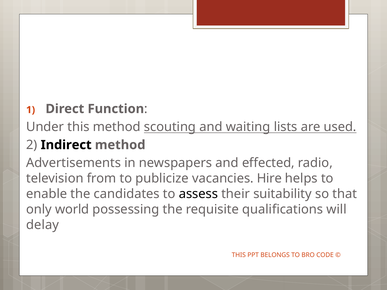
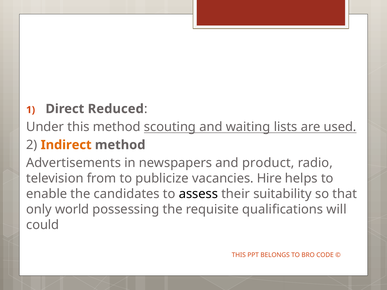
Function: Function -> Reduced
Indirect colour: black -> orange
effected: effected -> product
delay: delay -> could
